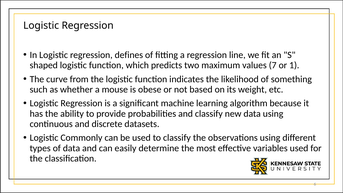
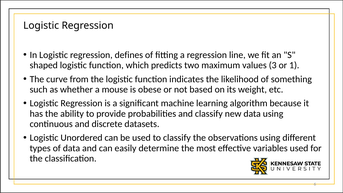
7: 7 -> 3
Commonly: Commonly -> Unordered
